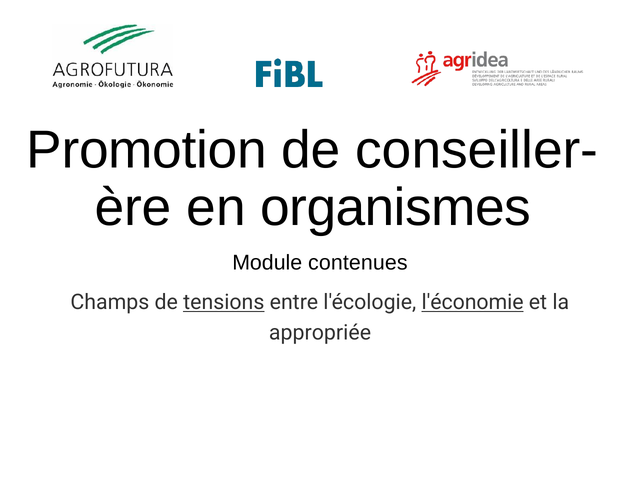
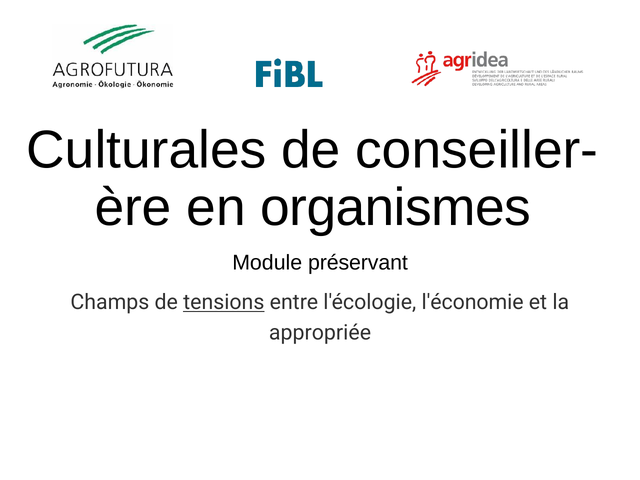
Promotion: Promotion -> Culturales
contenues: contenues -> préservant
l'économie underline: present -> none
